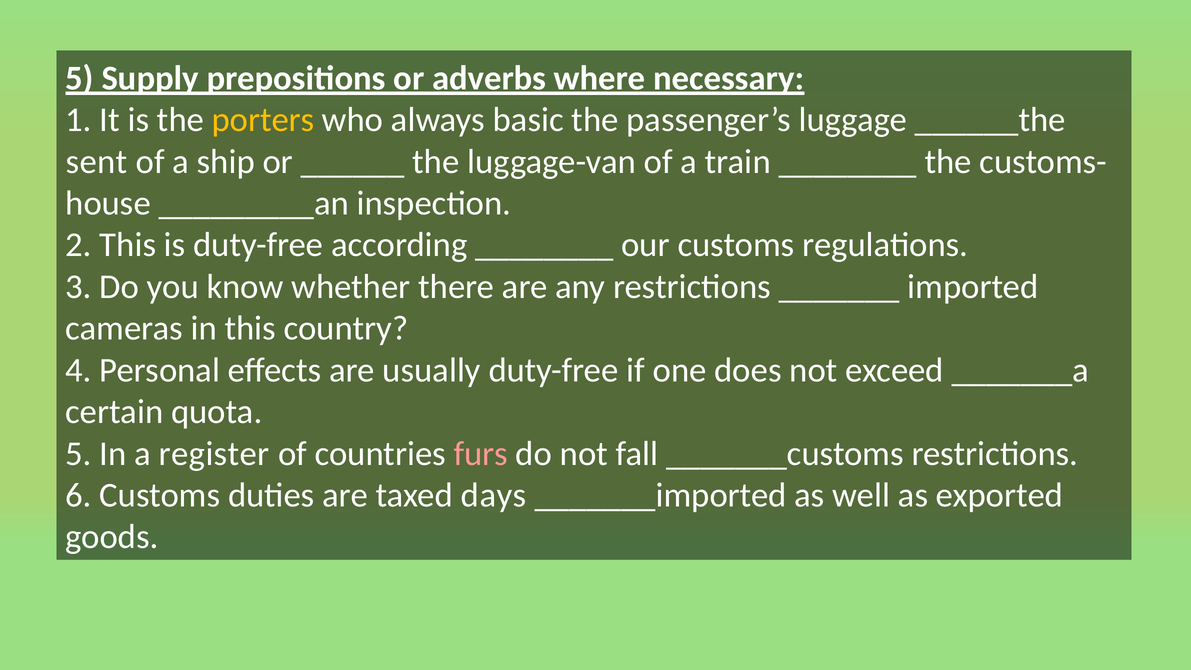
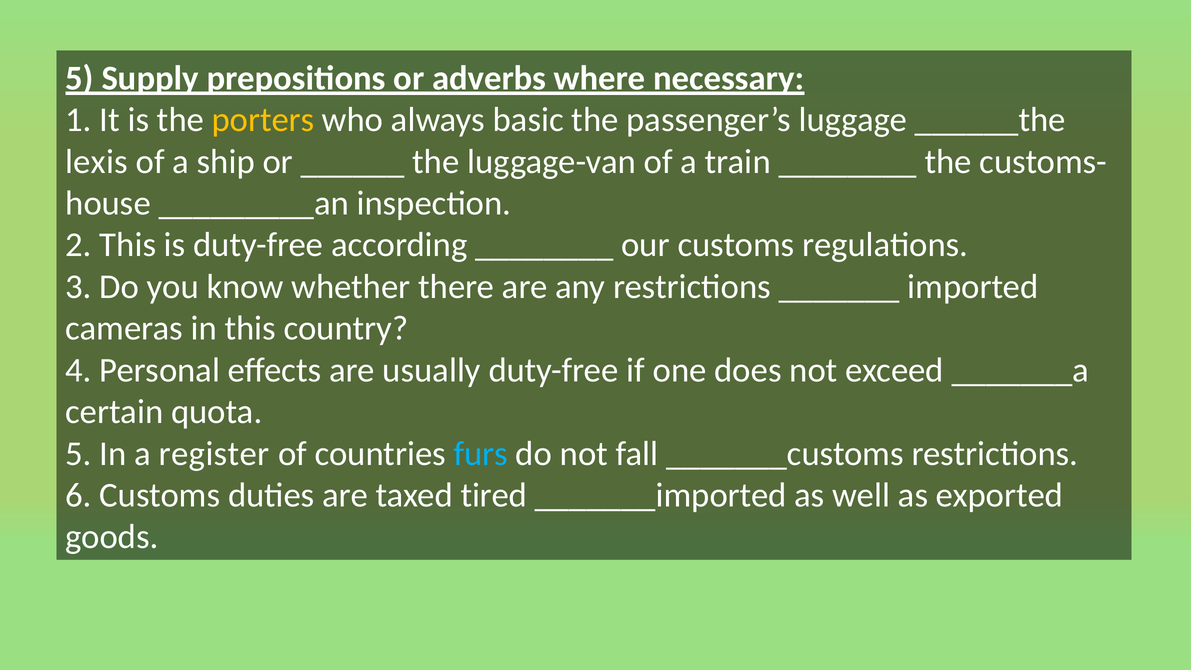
sent: sent -> lexis
furs colour: pink -> light blue
days: days -> tired
